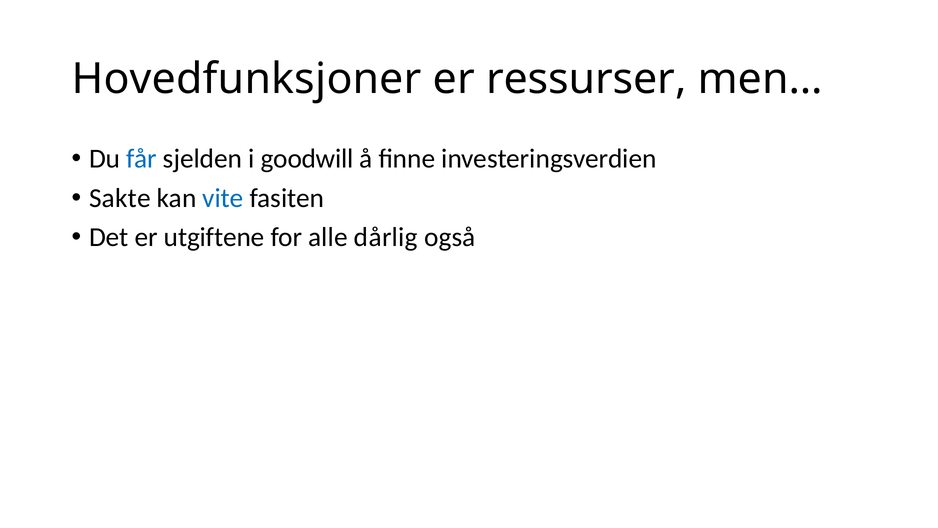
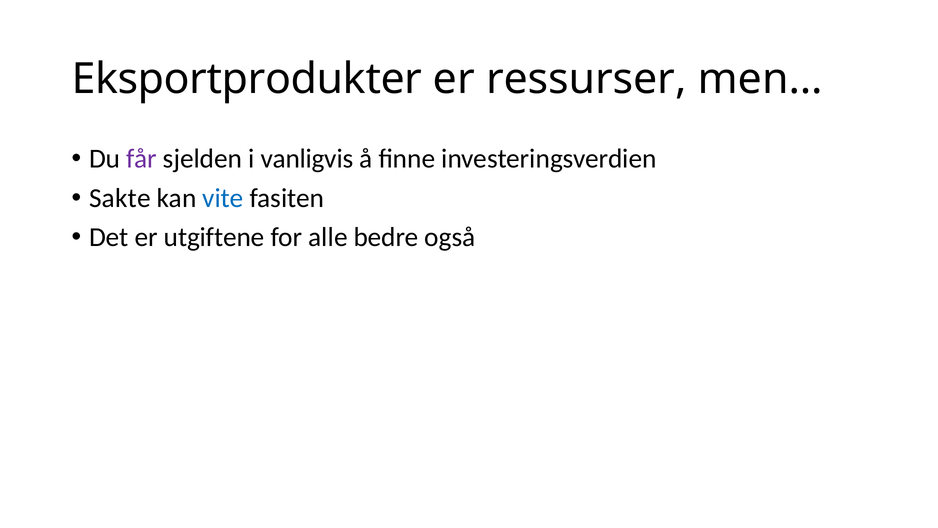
Hovedfunksjoner: Hovedfunksjoner -> Eksportprodukter
får colour: blue -> purple
goodwill: goodwill -> vanligvis
dårlig: dårlig -> bedre
